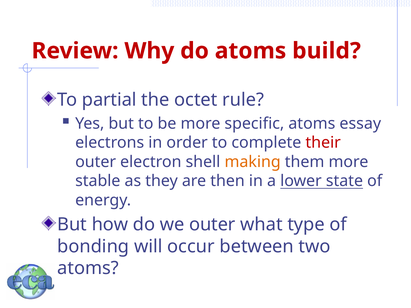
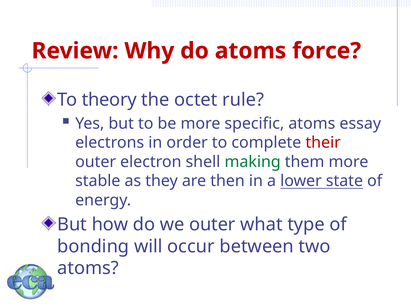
build: build -> force
partial: partial -> theory
making colour: orange -> green
